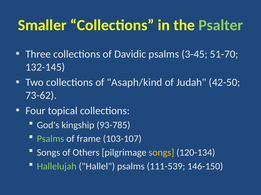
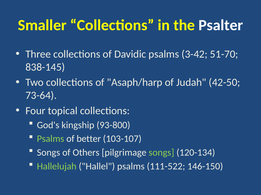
Psalter colour: light green -> white
3-45: 3-45 -> 3-42
132-145: 132-145 -> 838-145
Asaph/kind: Asaph/kind -> Asaph/harp
73-62: 73-62 -> 73-64
93-785: 93-785 -> 93-800
frame: frame -> better
songs at (161, 153) colour: yellow -> light green
111-539: 111-539 -> 111-522
